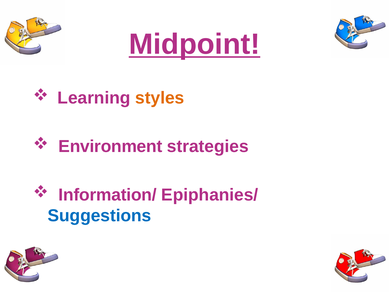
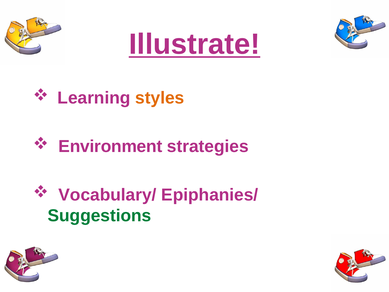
Midpoint: Midpoint -> Illustrate
Information/: Information/ -> Vocabulary/
Suggestions colour: blue -> green
